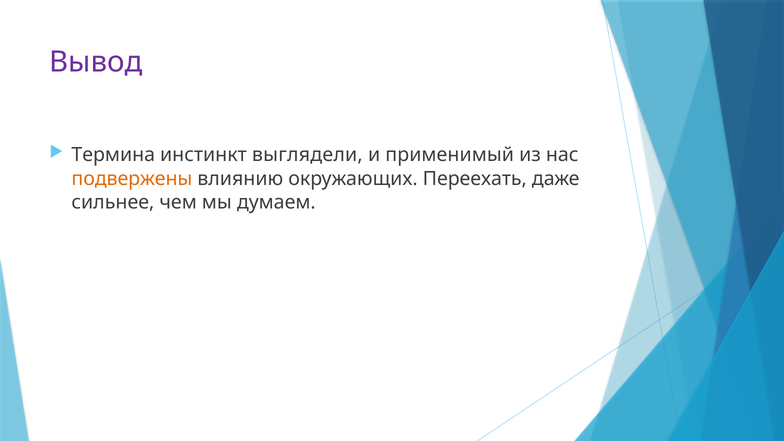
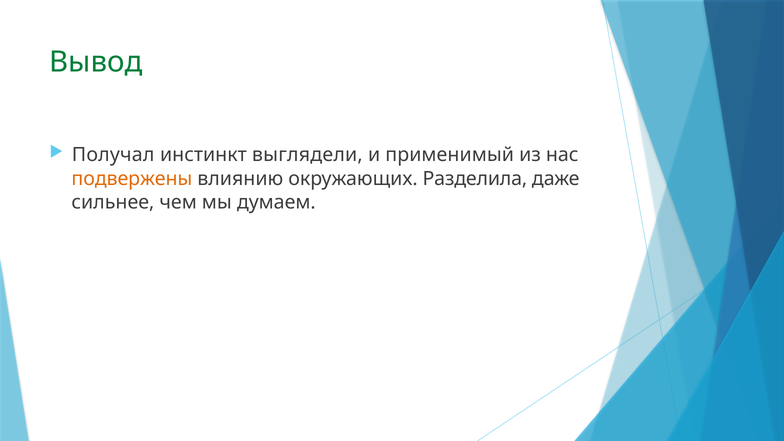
Вывод colour: purple -> green
Термина: Термина -> Получал
Переехать: Переехать -> Разделила
